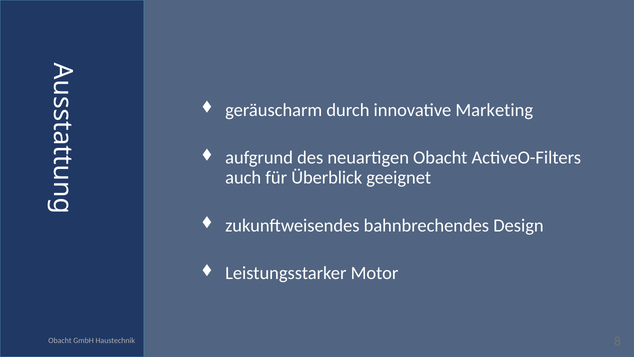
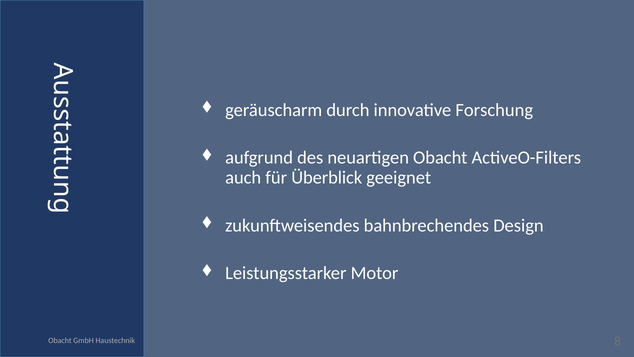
Marketing: Marketing -> Forschung
